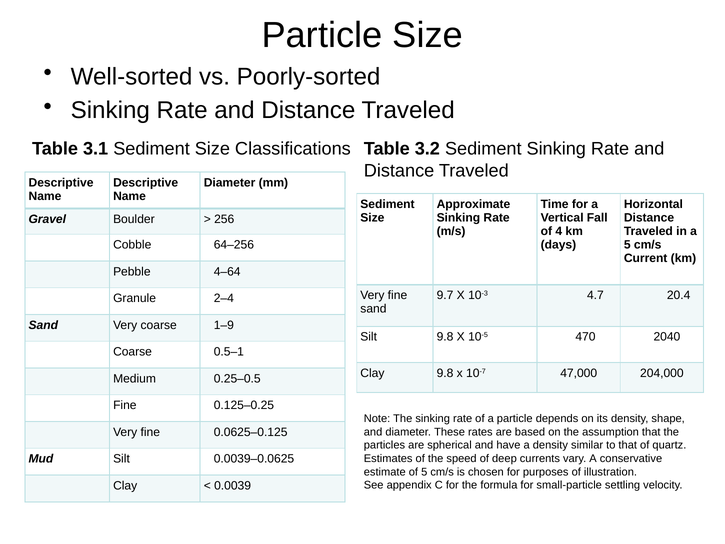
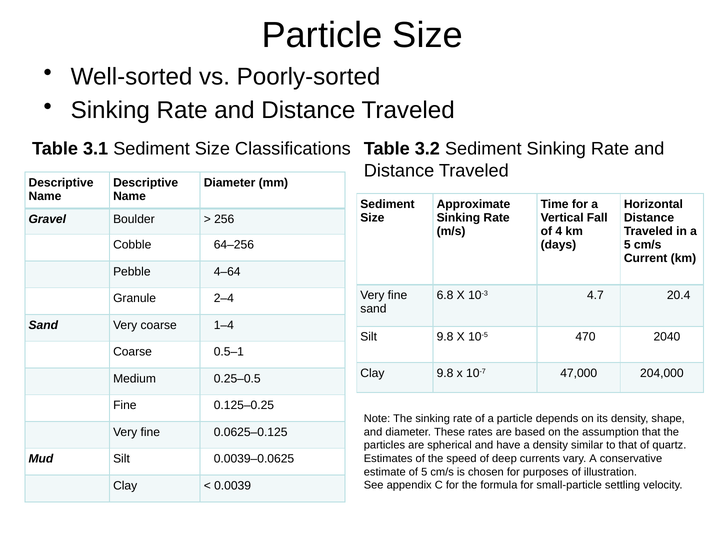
9.7: 9.7 -> 6.8
1–9: 1–9 -> 1–4
